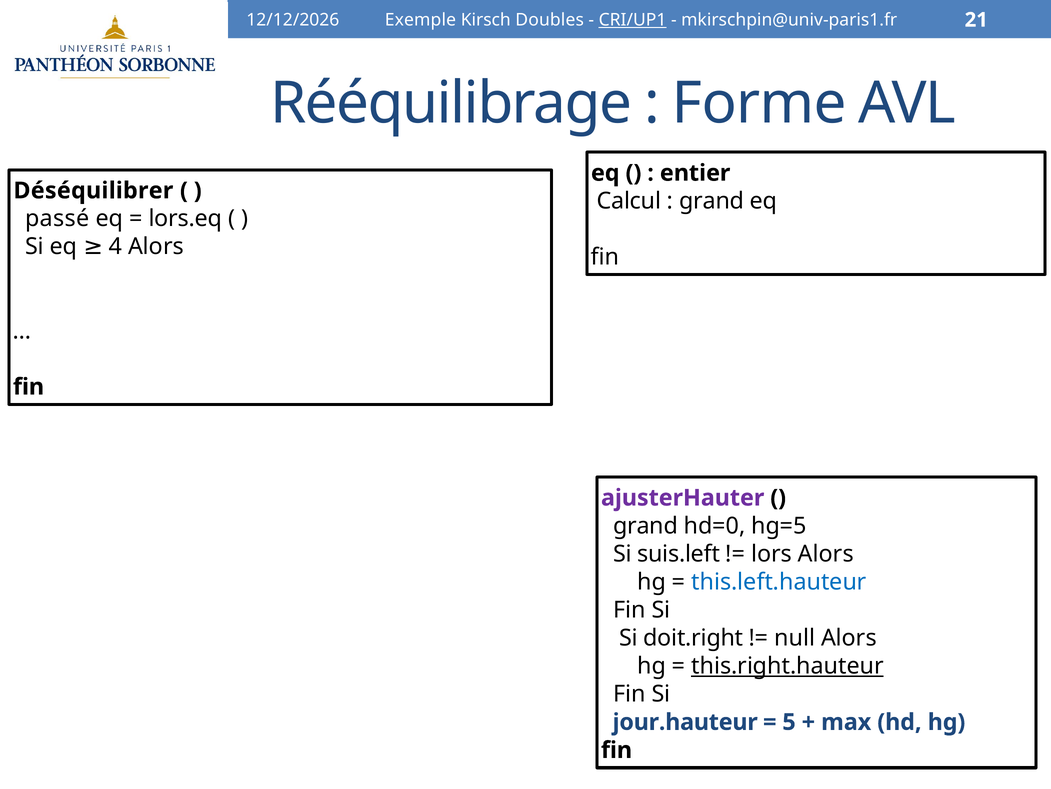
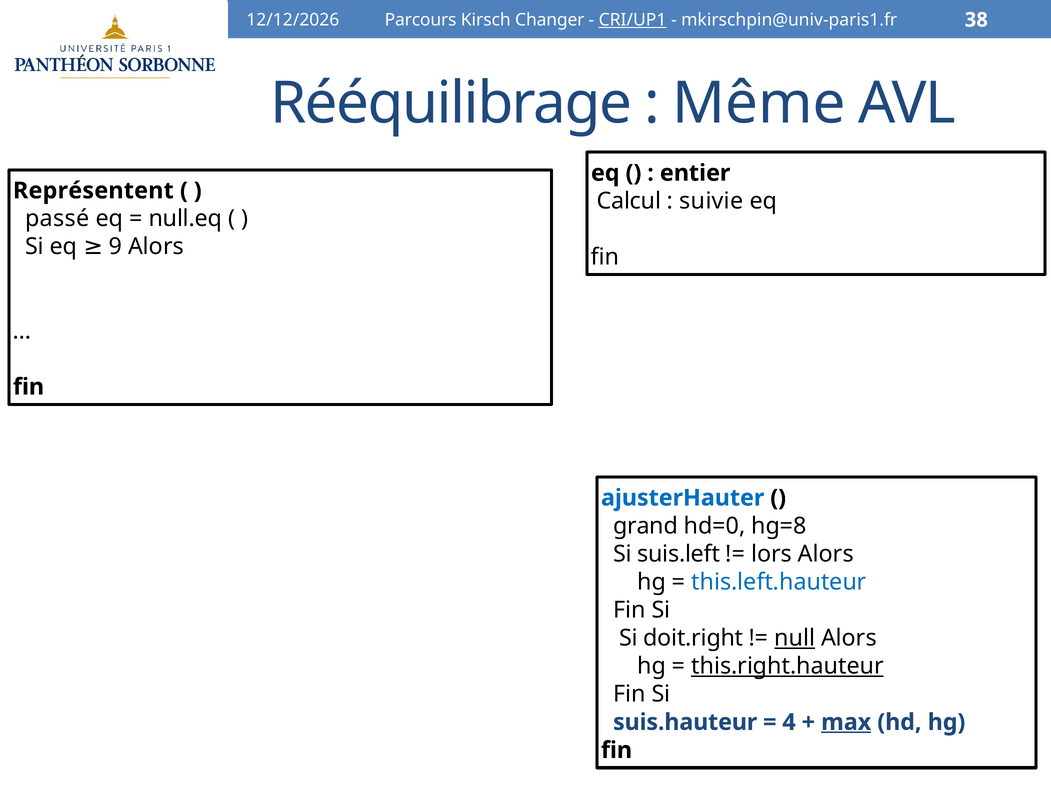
Exemple: Exemple -> Parcours
Doubles: Doubles -> Changer
21: 21 -> 38
Forme: Forme -> Même
Déséquilibrer: Déséquilibrer -> Représentent
grand at (712, 201): grand -> suivie
lors.eq: lors.eq -> null.eq
4: 4 -> 9
ajusterHauter colour: purple -> blue
hg=5: hg=5 -> hg=8
null underline: none -> present
jour.hauteur: jour.hauteur -> suis.hauteur
5: 5 -> 4
max underline: none -> present
